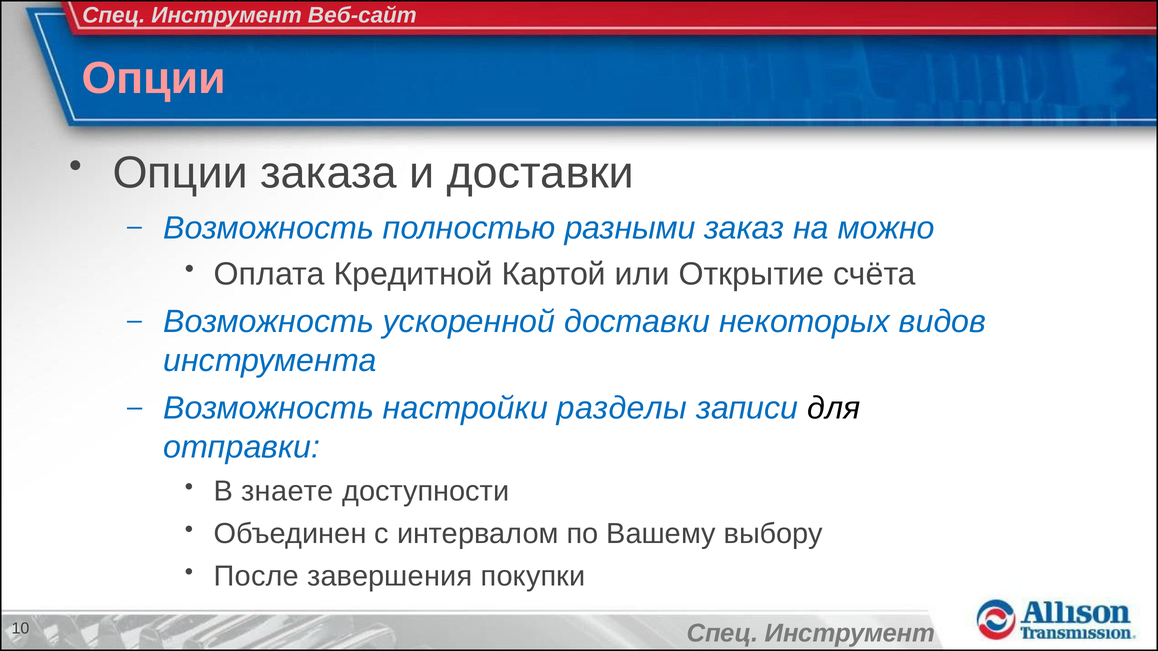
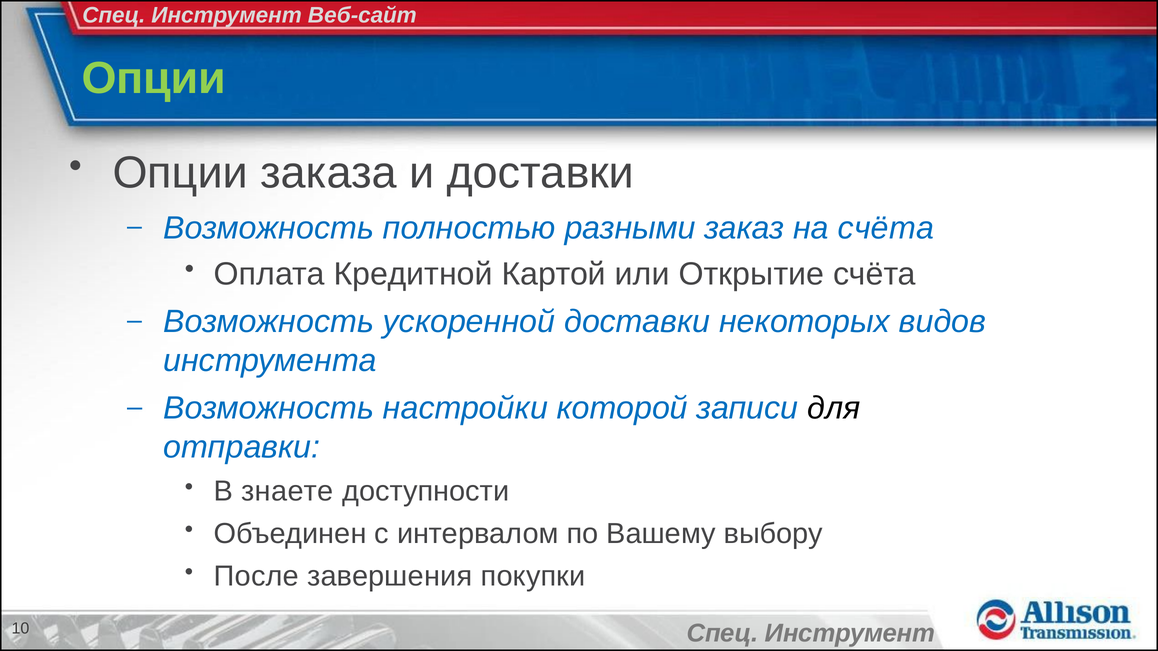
Опции at (154, 79) colour: pink -> light green
на можно: можно -> счёта
разделы: разделы -> которой
